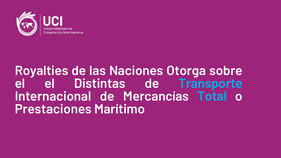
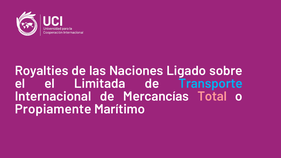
Otorga: Otorga -> Ligado
Distintas: Distintas -> Limitada
Total colour: light blue -> pink
Prestaciones: Prestaciones -> Propiamente
